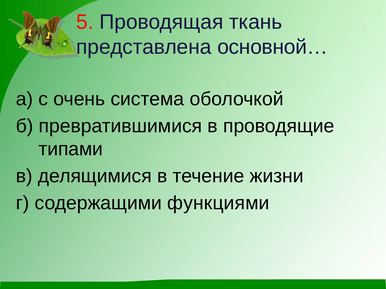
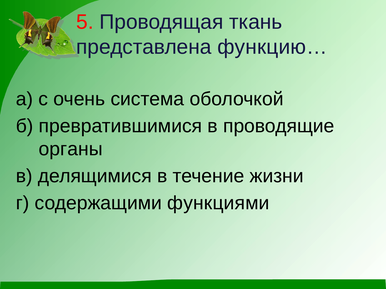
основной…: основной… -> функцию…
типами: типами -> органы
